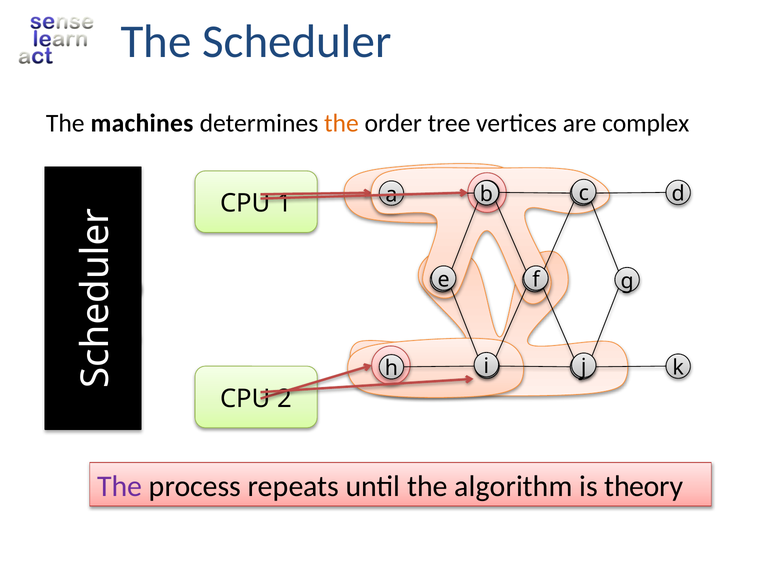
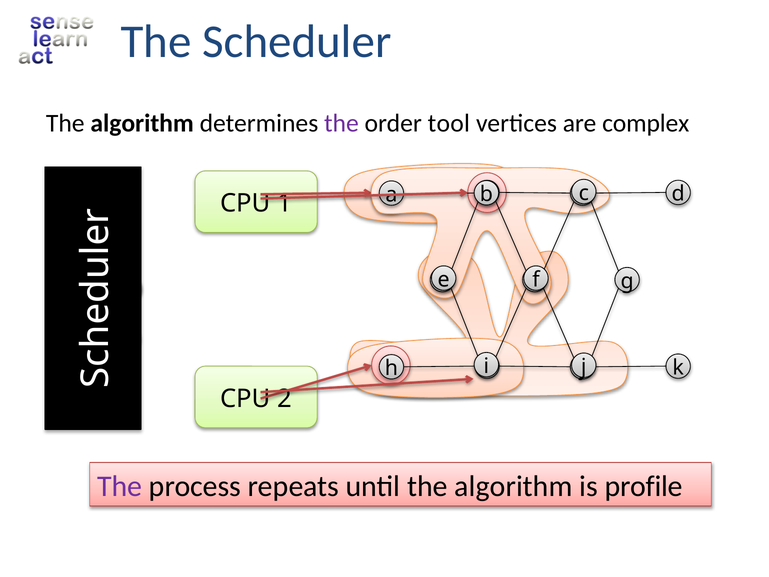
machines at (142, 123): machines -> algorithm
the at (341, 123) colour: orange -> purple
tree: tree -> tool
theory: theory -> profile
